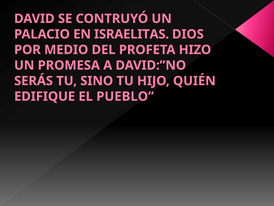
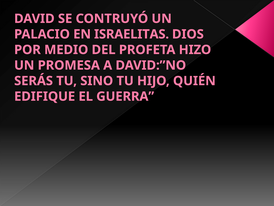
PUEBLO: PUEBLO -> GUERRA
